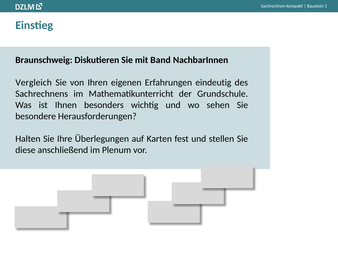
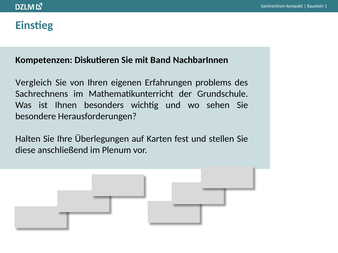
Braunschweig: Braunschweig -> Kompetenzen
eindeutig: eindeutig -> problems
